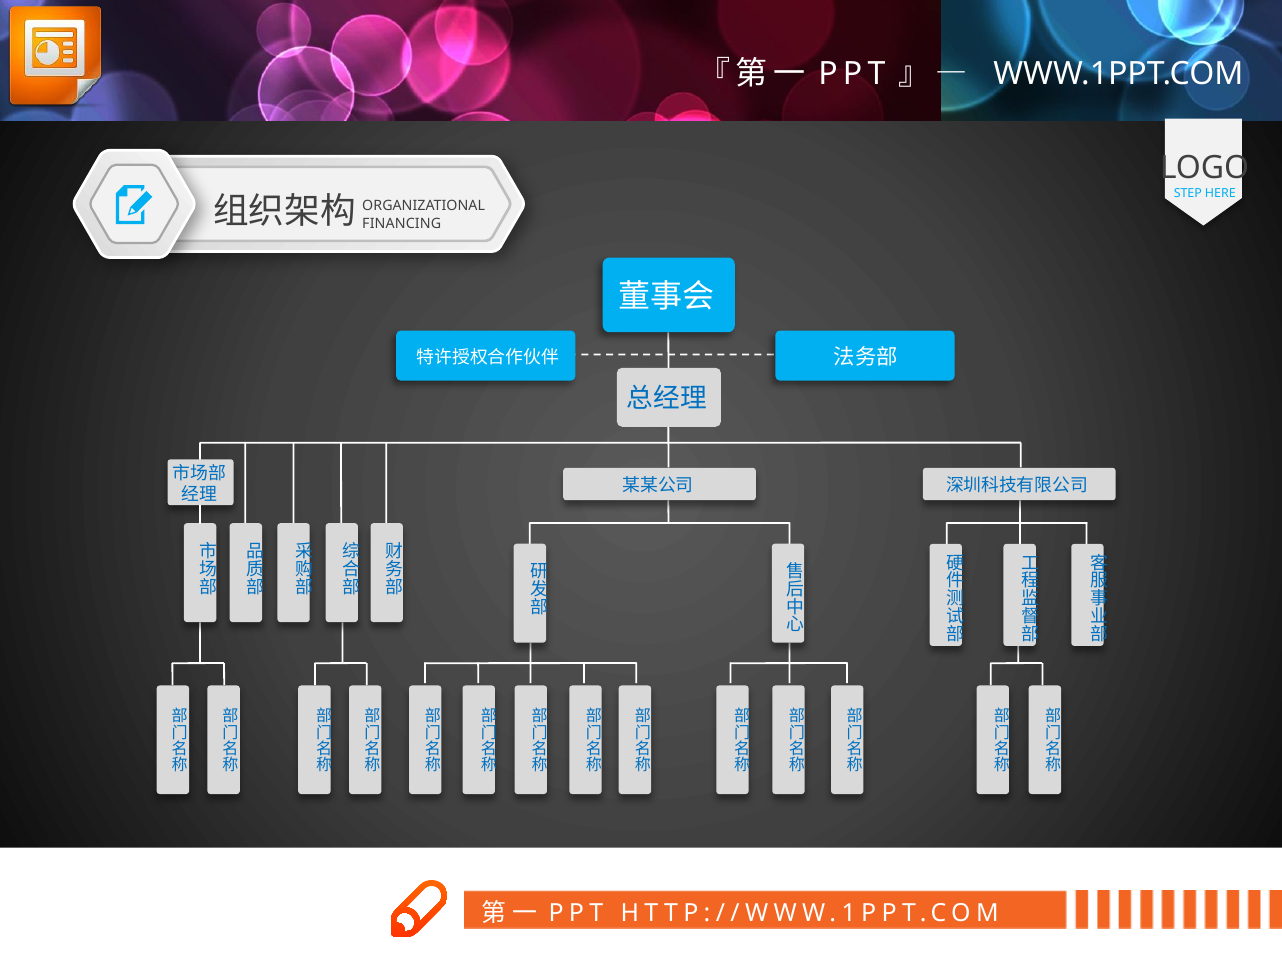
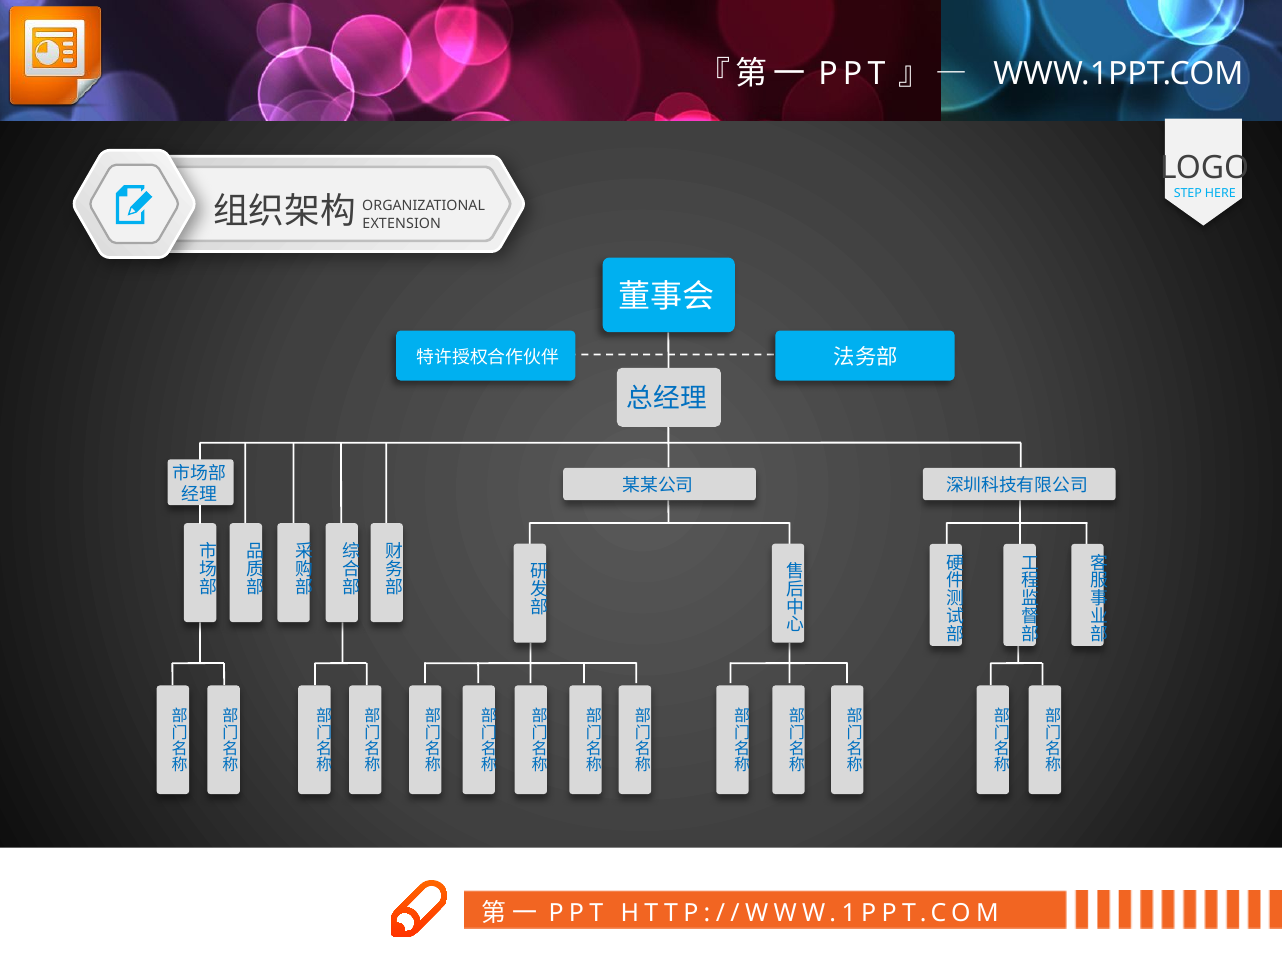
FINANCING: FINANCING -> EXTENSION
